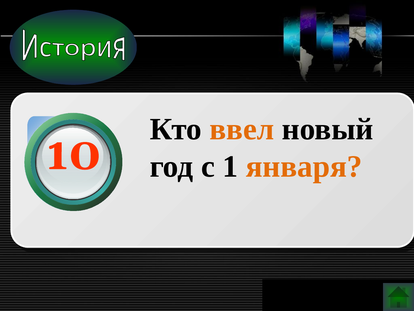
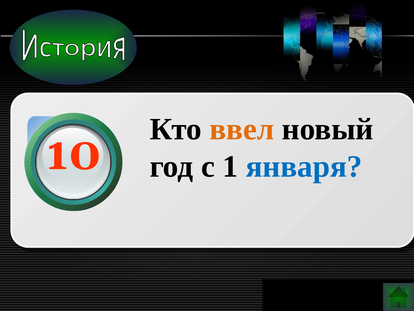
января colour: orange -> blue
